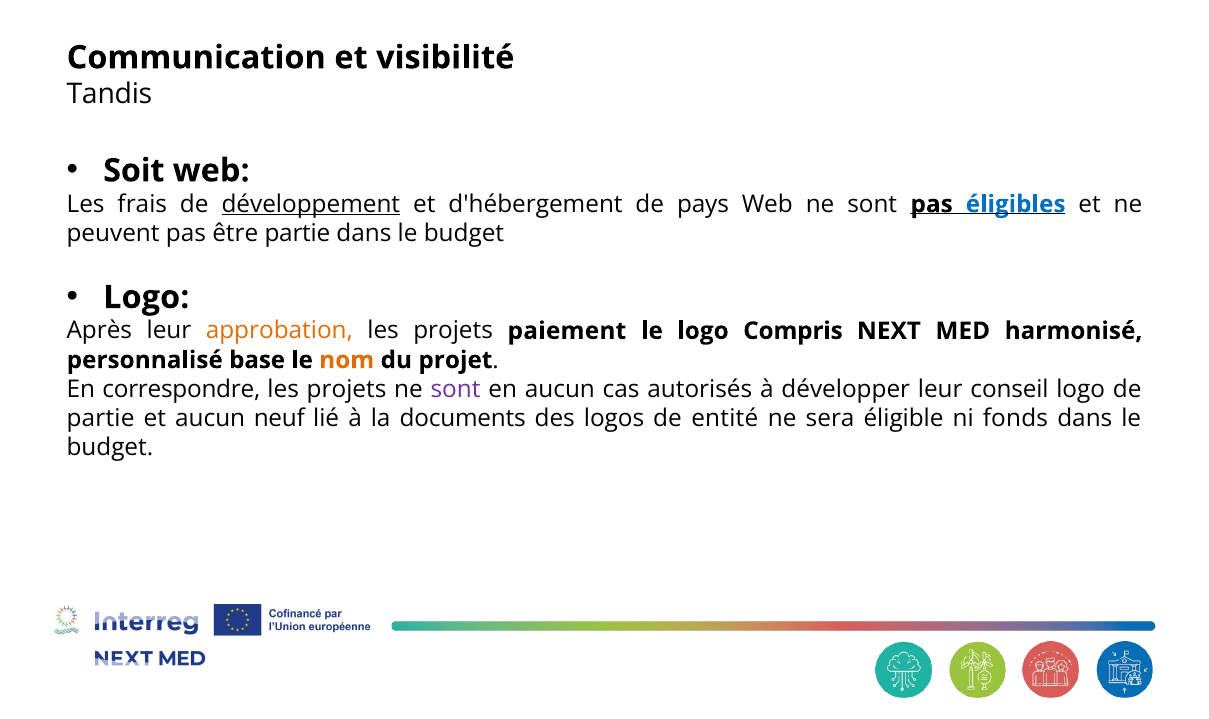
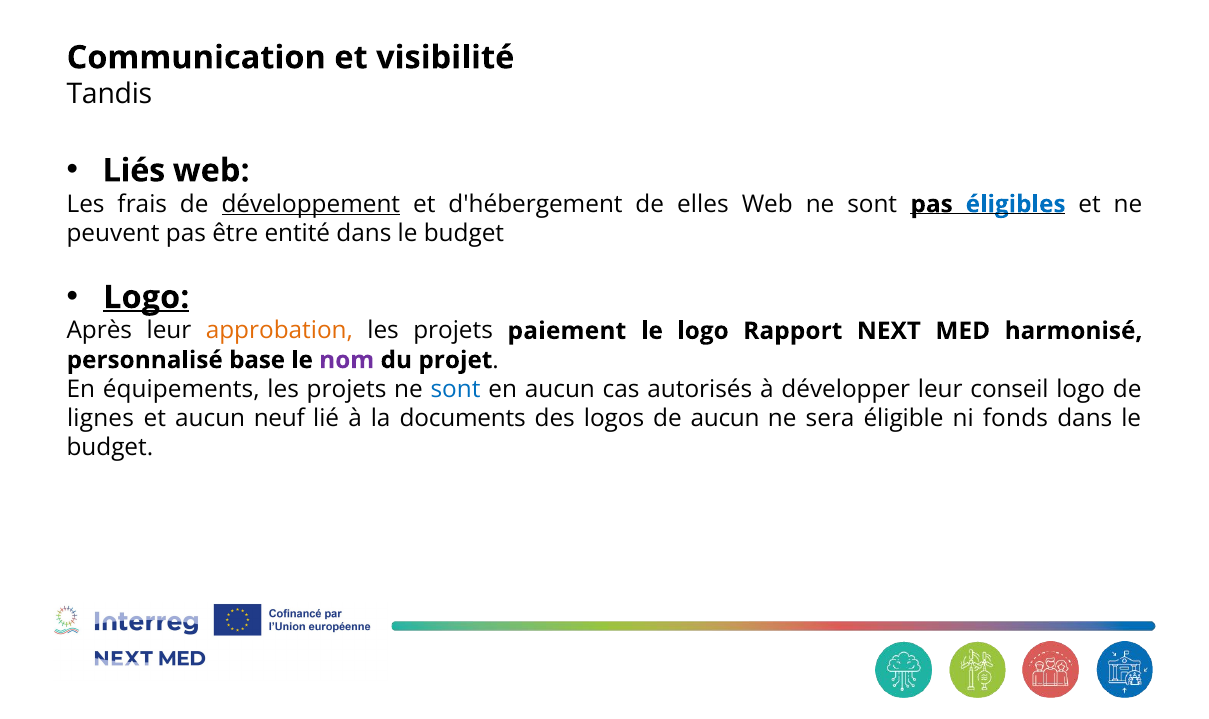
Soit: Soit -> Liés
pays: pays -> elles
être partie: partie -> entité
Logo at (146, 298) underline: none -> present
Compris: Compris -> Rapport
nom colour: orange -> purple
correspondre: correspondre -> équipements
sont at (456, 390) colour: purple -> blue
partie at (101, 419): partie -> lignes
de entité: entité -> aucun
